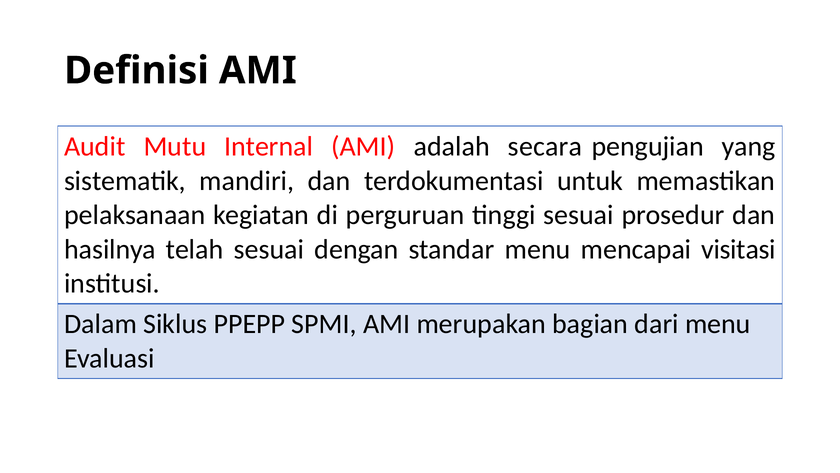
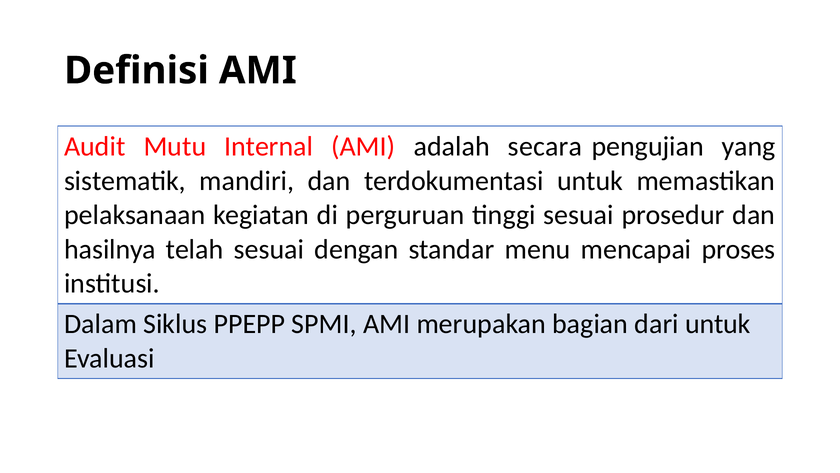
visitasi: visitasi -> proses
dari menu: menu -> untuk
